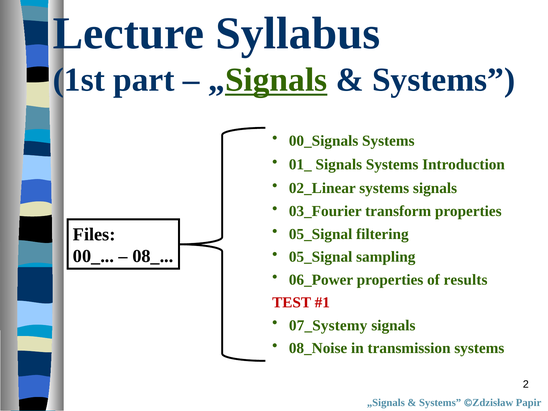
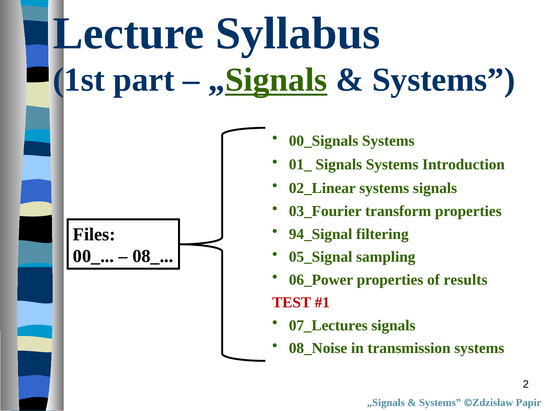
05_Signal at (321, 234): 05_Signal -> 94_Signal
07_Systemy: 07_Systemy -> 07_Lectures
